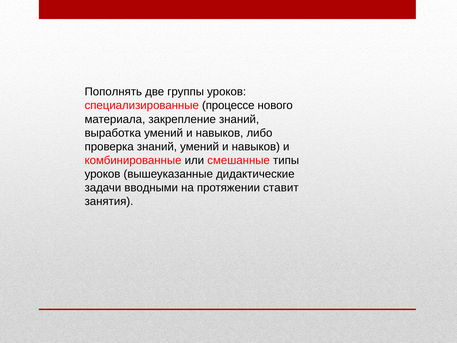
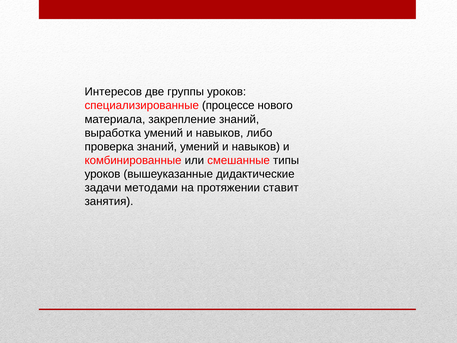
Пополнять: Пополнять -> Интересов
вводными: вводными -> методами
